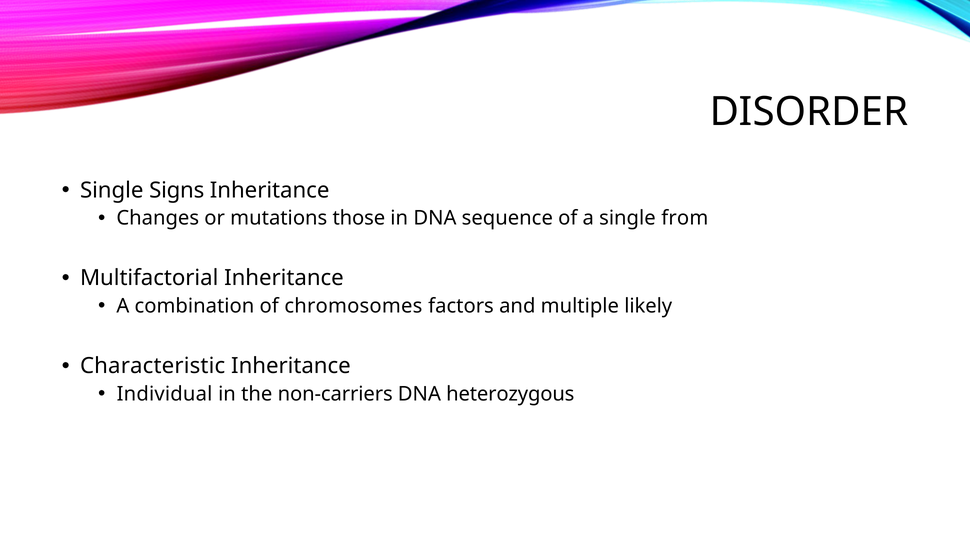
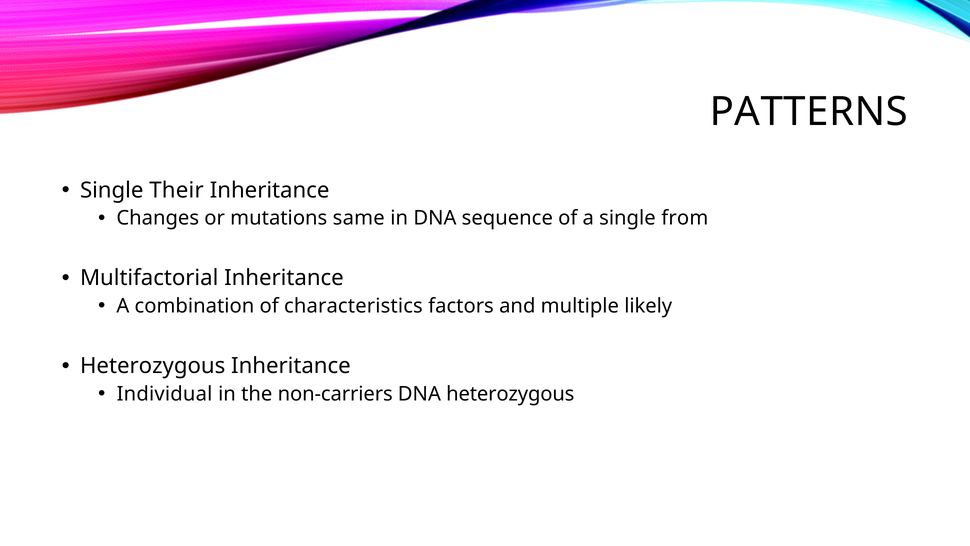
DISORDER: DISORDER -> PATTERNS
Signs: Signs -> Their
those: those -> same
chromosomes: chromosomes -> characteristics
Characteristic at (153, 366): Characteristic -> Heterozygous
